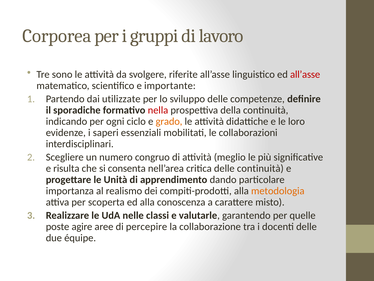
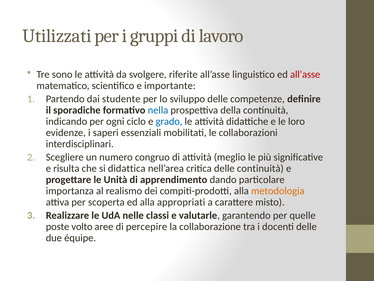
Corporea: Corporea -> Utilizzati
utilizzate: utilizzate -> studente
nella colour: red -> blue
grado colour: orange -> blue
consenta: consenta -> didattica
conoscenza: conoscenza -> appropriati
agire: agire -> volto
